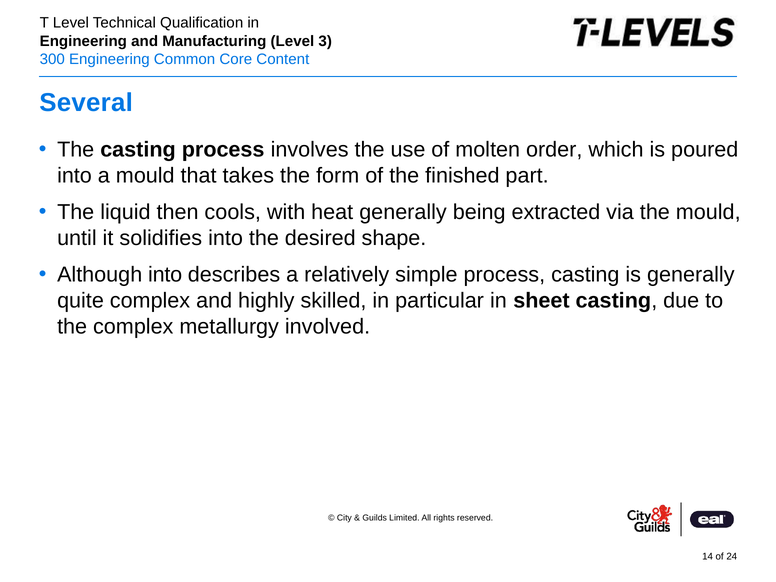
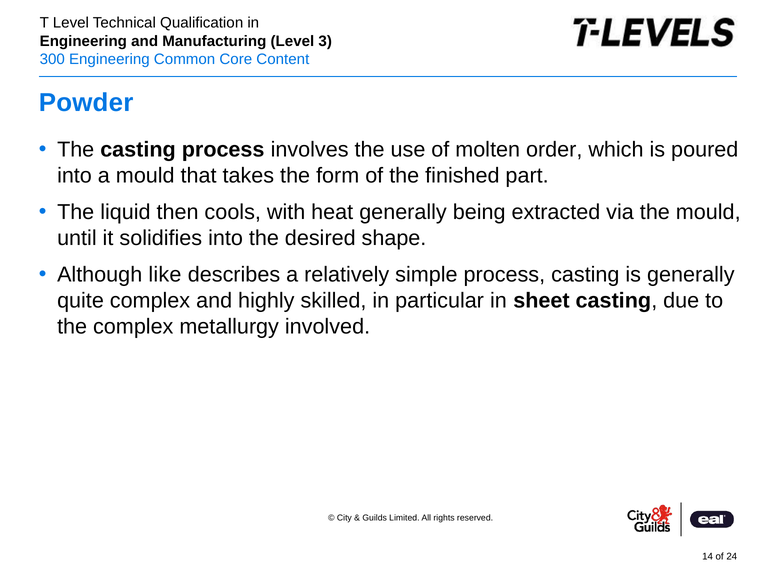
Several: Several -> Powder
Although into: into -> like
